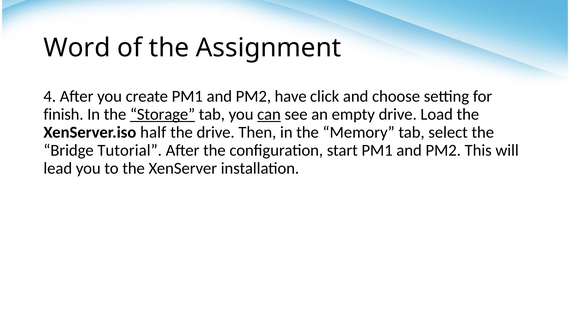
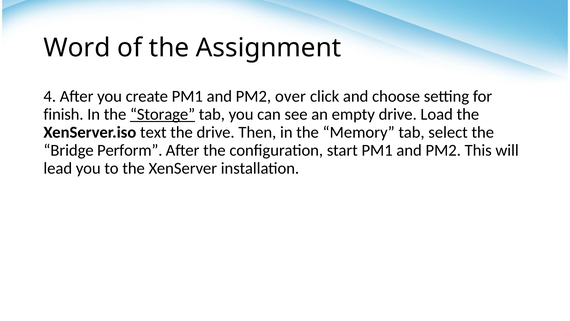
have: have -> over
can underline: present -> none
half: half -> text
Tutorial: Tutorial -> Perform
